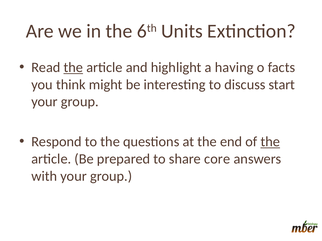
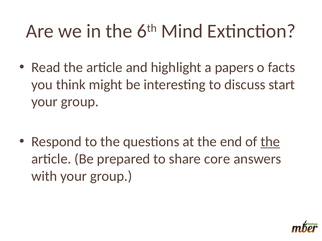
Units: Units -> Mind
the at (73, 68) underline: present -> none
having: having -> papers
